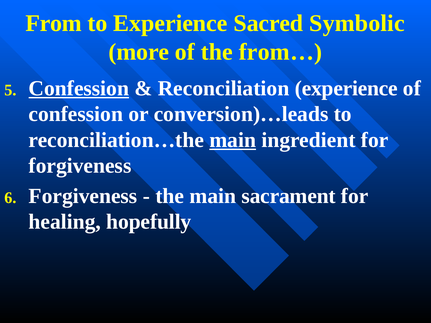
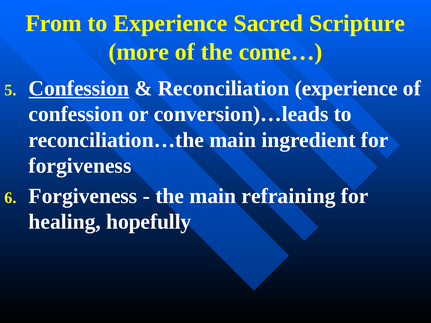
Symbolic: Symbolic -> Scripture
from…: from… -> come…
main at (233, 140) underline: present -> none
sacrament: sacrament -> refraining
